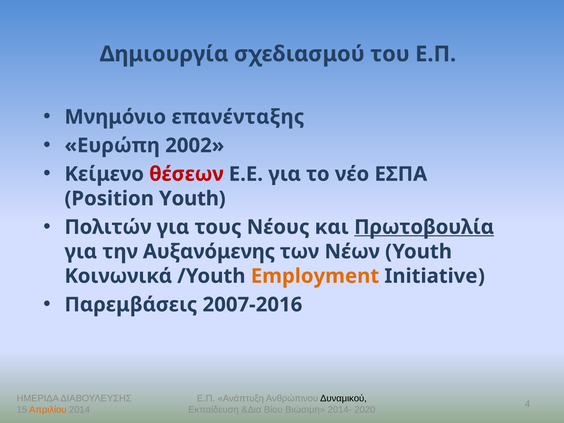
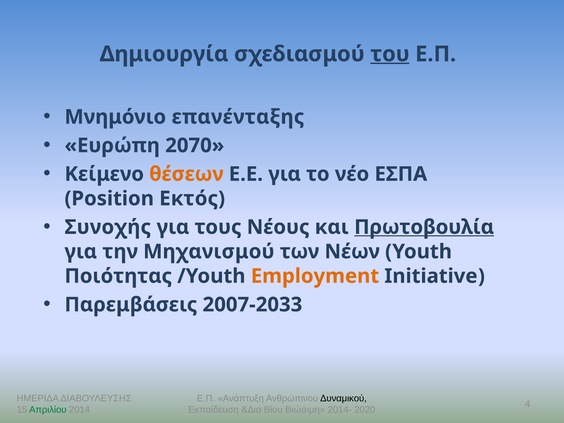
του underline: none -> present
2002: 2002 -> 2070
θέσεων colour: red -> orange
Position Youth: Youth -> Εκτός
Πολιτών: Πολιτών -> Συνοχής
Αυξανόμενης: Αυξανόμενης -> Μηχανισμού
Κοινωνικά: Κοινωνικά -> Ποιότητας
2007-2016: 2007-2016 -> 2007-2033
Απριλίου colour: orange -> green
